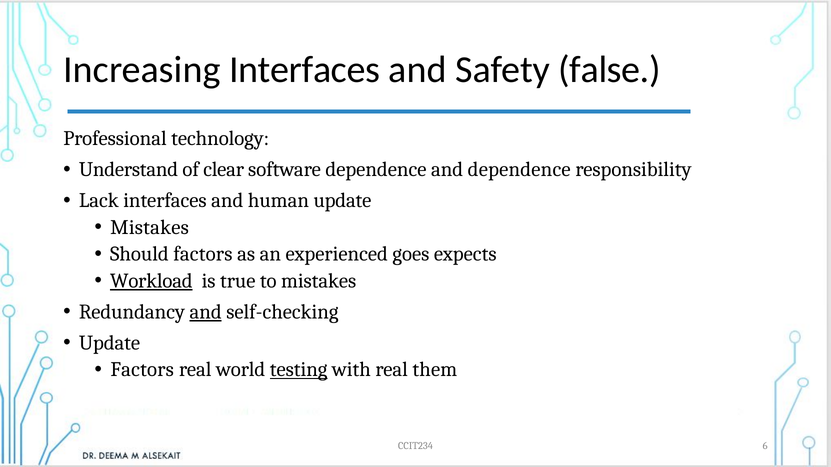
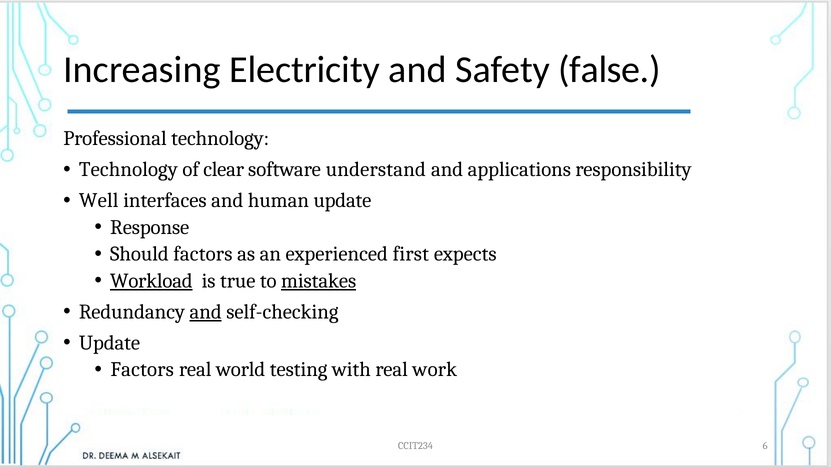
Increasing Interfaces: Interfaces -> Electricity
Understand at (129, 170): Understand -> Technology
software dependence: dependence -> understand
and dependence: dependence -> applications
Lack: Lack -> Well
Mistakes at (150, 228): Mistakes -> Response
goes: goes -> first
mistakes at (319, 281) underline: none -> present
testing underline: present -> none
them: them -> work
